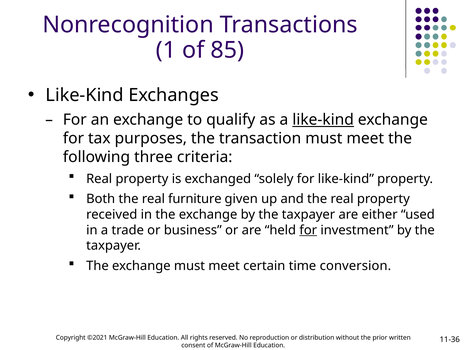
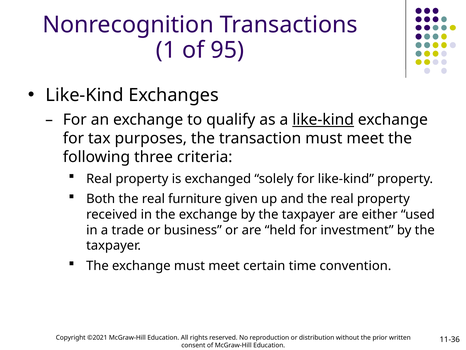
85: 85 -> 95
for at (308, 230) underline: present -> none
conversion: conversion -> convention
